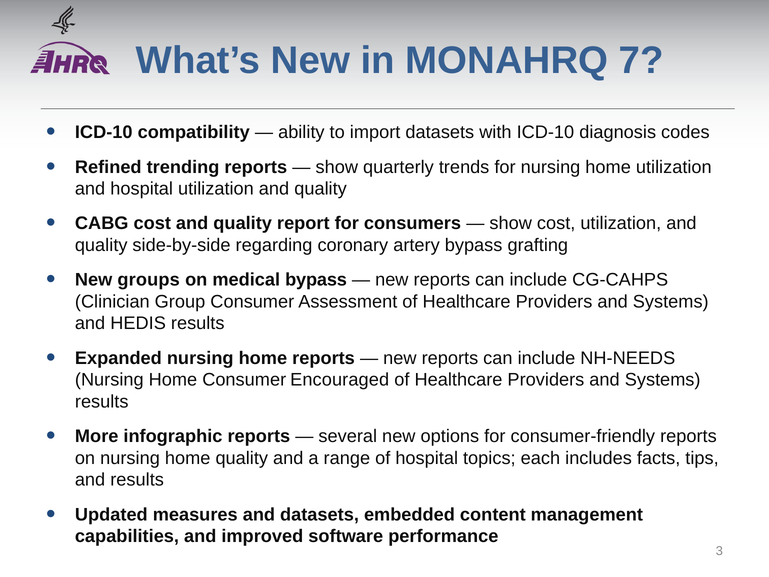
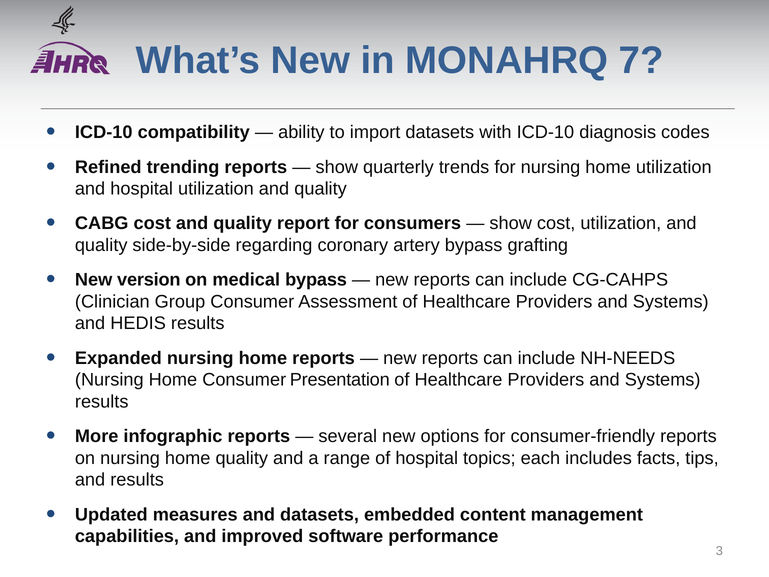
groups: groups -> version
Encouraged: Encouraged -> Presentation
